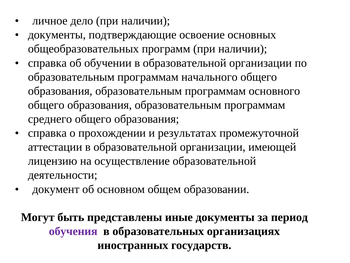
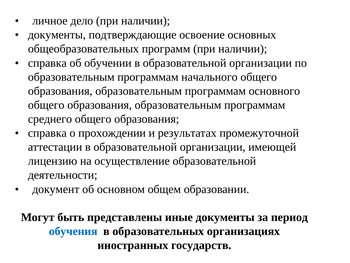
обучения colour: purple -> blue
